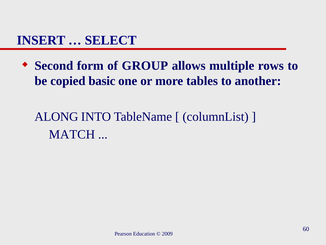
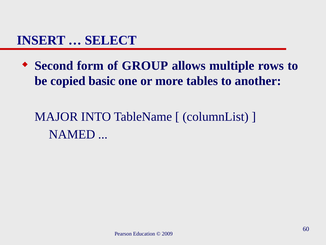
ALONG: ALONG -> MAJOR
MATCH: MATCH -> NAMED
